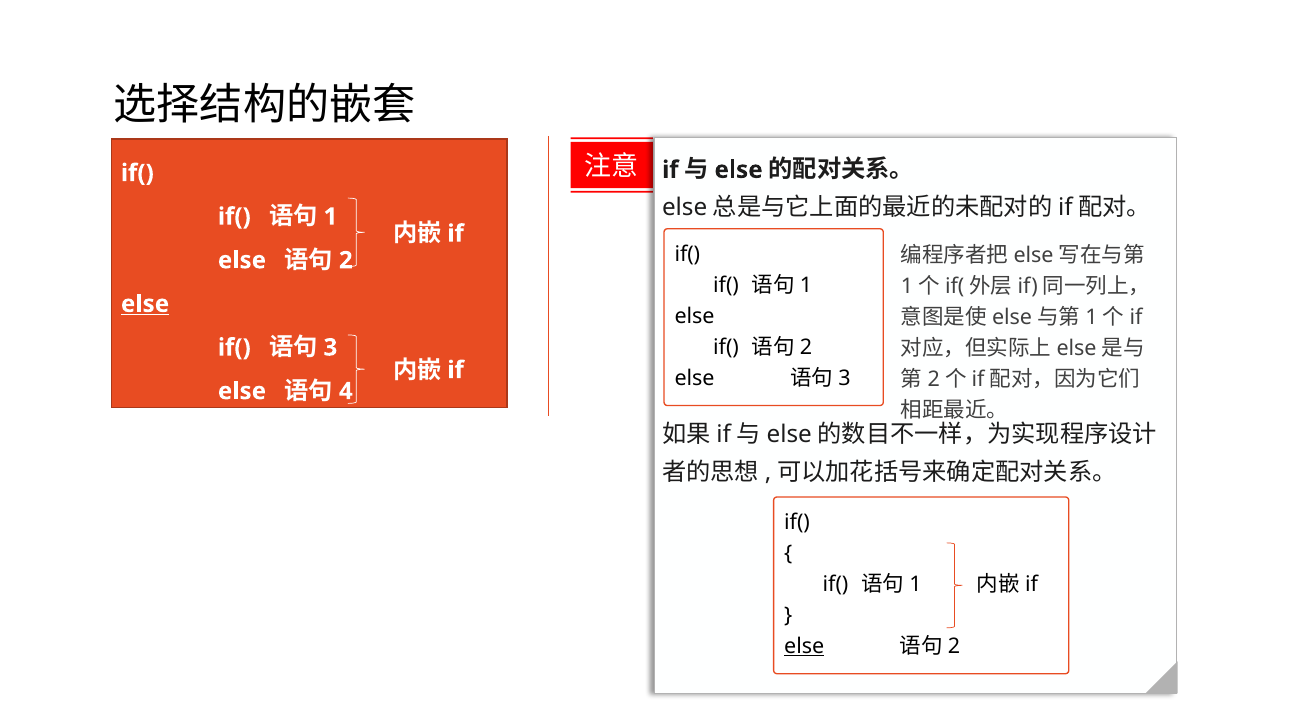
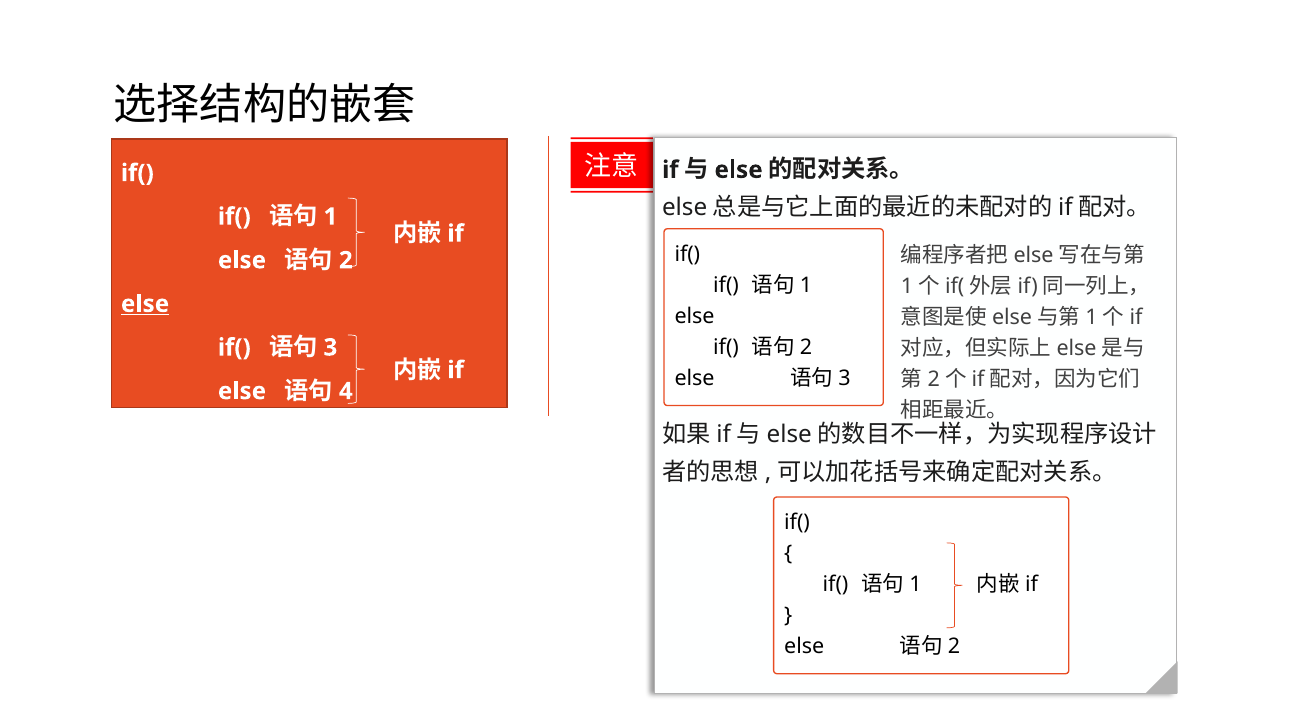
else at (804, 647) underline: present -> none
